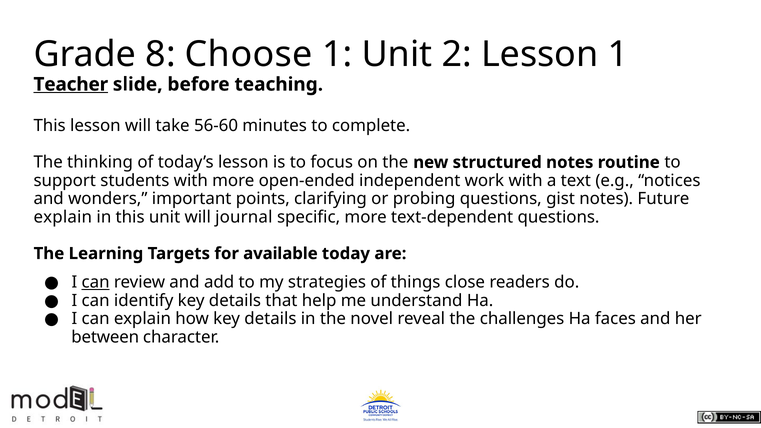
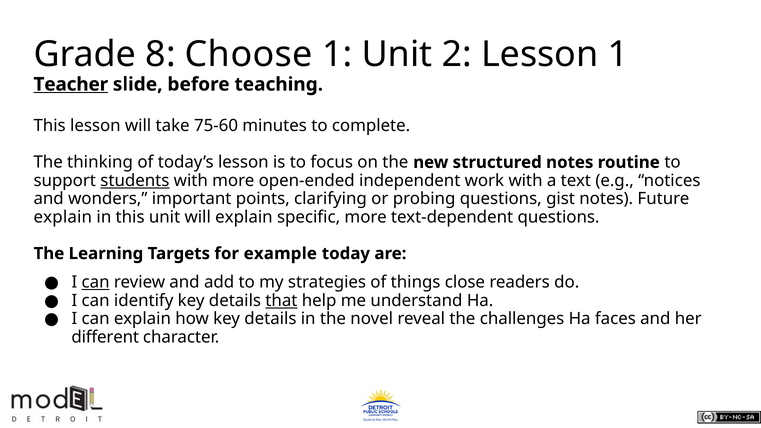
56-60: 56-60 -> 75-60
students underline: none -> present
will journal: journal -> explain
available: available -> example
that underline: none -> present
between: between -> different
